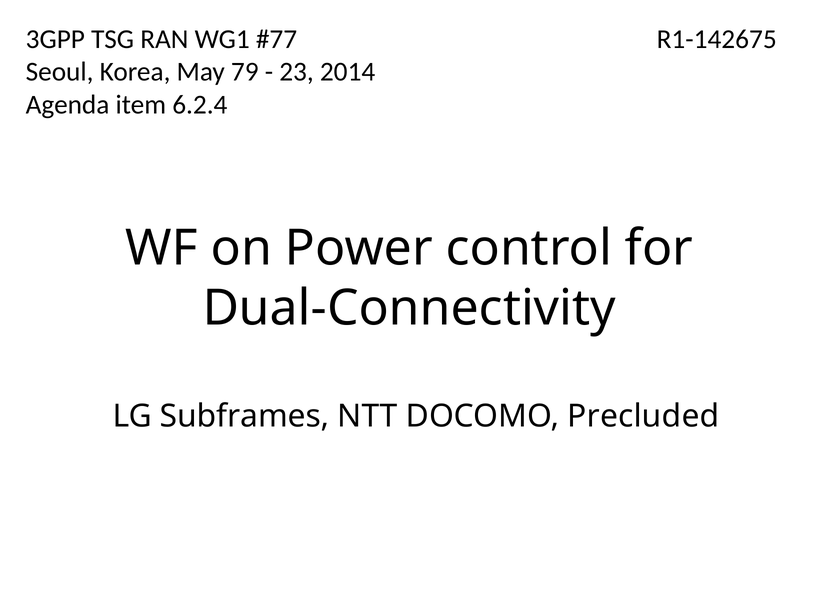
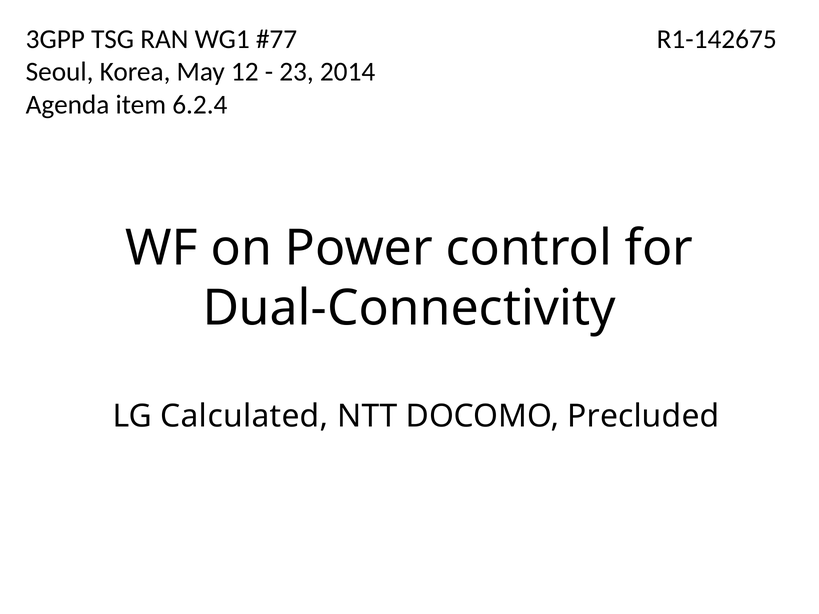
79: 79 -> 12
Subframes: Subframes -> Calculated
